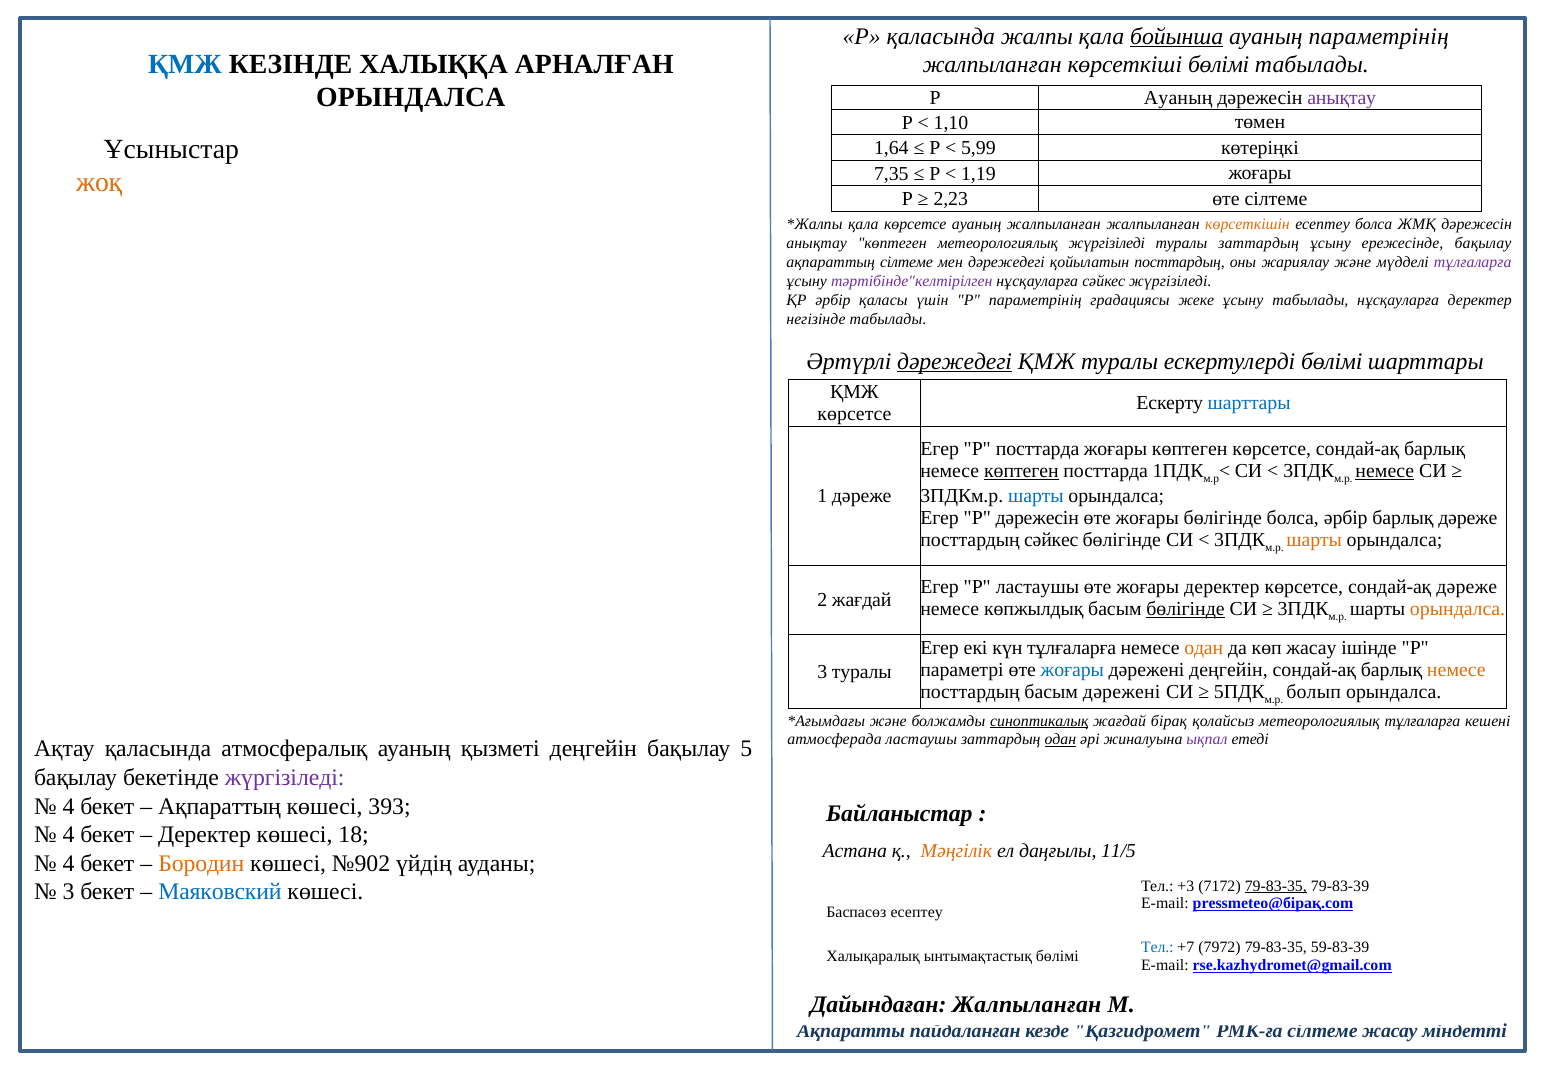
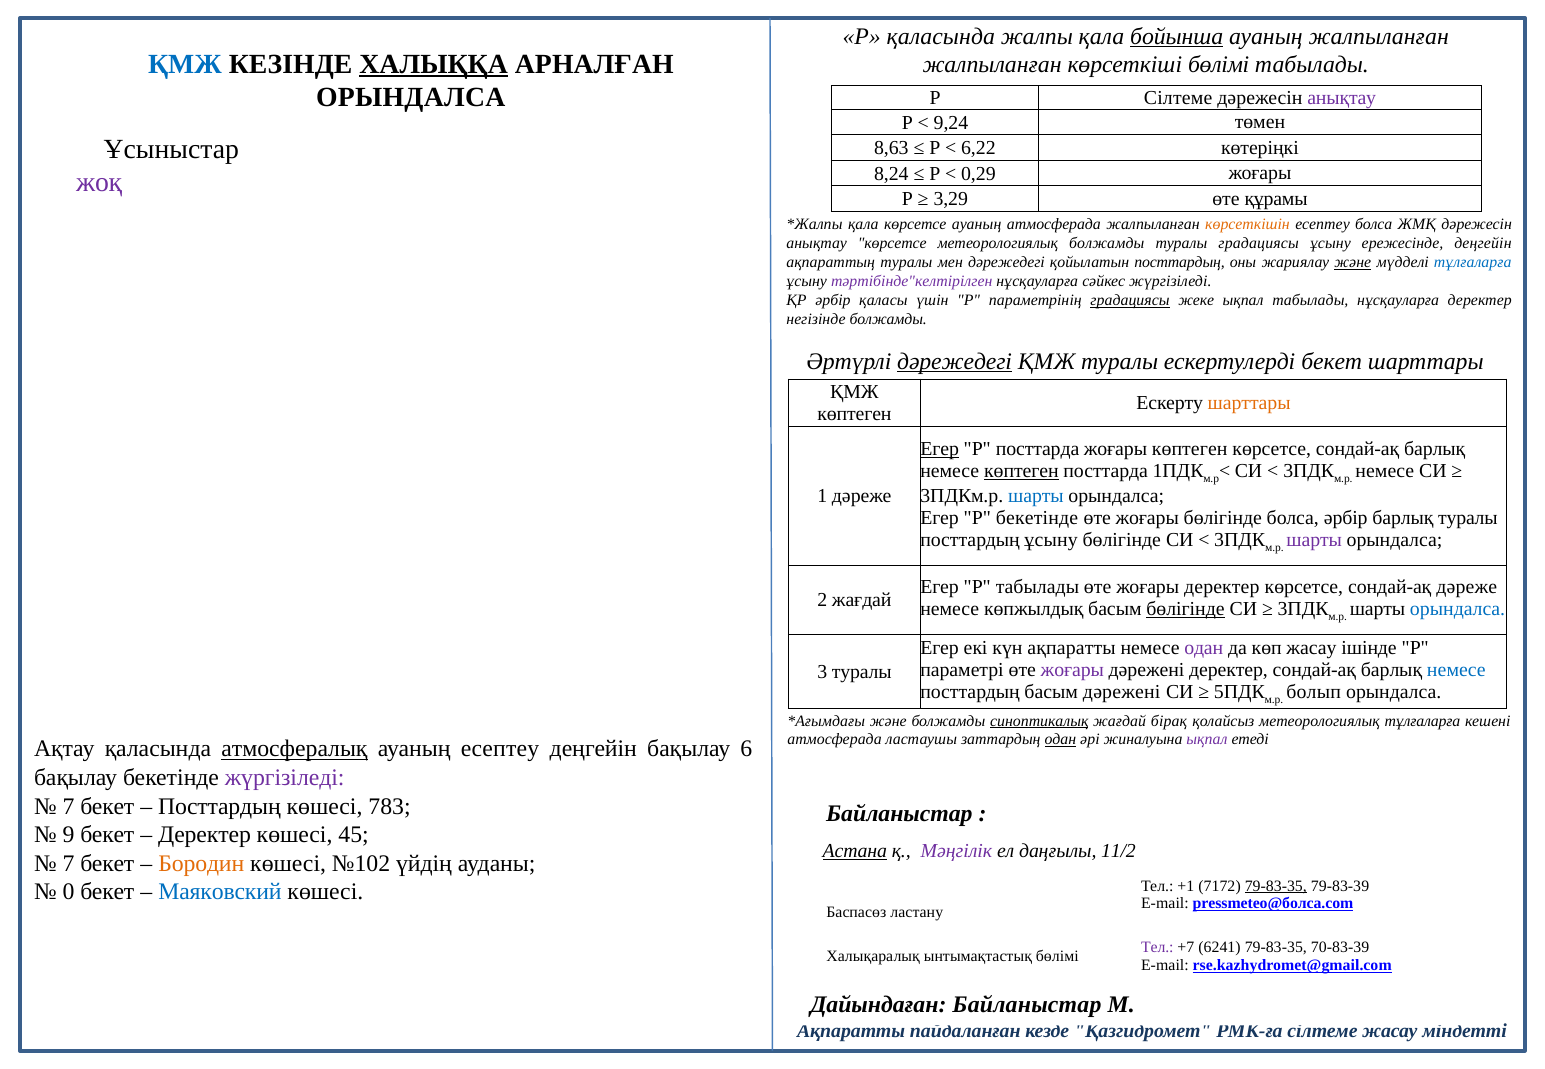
ауаның параметрінің: параметрінің -> жалпыланған
ХАЛЫҚҚА underline: none -> present
Р Ауаның: Ауаның -> Сілтеме
1,10: 1,10 -> 9,24
1,64: 1,64 -> 8,63
5,99: 5,99 -> 6,22
7,35: 7,35 -> 8,24
1,19: 1,19 -> 0,29
жоқ colour: orange -> purple
2,23: 2,23 -> 3,29
өте сілтеме: сілтеме -> құрамы
ауаның жалпыланған: жалпыланған -> атмосферада
анықтау көптеген: көптеген -> көрсетсе
метеорологиялық жүргізіледі: жүргізіледі -> болжамды
туралы заттардың: заттардың -> градациясы
ережесінде бақылау: бақылау -> деңгейін
ақпараттың сілтеме: сілтеме -> туралы
және at (1353, 263) underline: none -> present
тұлғаларға at (1473, 263) colour: purple -> blue
градациясы at (1130, 301) underline: none -> present
жеке ұсыну: ұсыну -> ықпал
негізінде табылады: табылады -> болжамды
ескертулерді бөлімі: бөлімі -> бекет
шарттары at (1249, 403) colour: blue -> orange
көрсетсе at (854, 414): көрсетсе -> көптеген
Егер at (940, 449) underline: none -> present
немесе at (1385, 471) underline: present -> none
P дәрежесін: дәрежесін -> бекетінде
барлық дәреже: дәреже -> туралы
посттардың сәйкес: сәйкес -> ұсыну
шарты at (1314, 540) colour: orange -> purple
Р ластаушы: ластаушы -> табылады
орындалса at (1458, 609) colour: orange -> blue
күн тұлғаларға: тұлғаларға -> ақпаратты
одан at (1204, 649) colour: orange -> purple
жоғары at (1072, 670) colour: blue -> purple
дәрежені деңгейін: деңгейін -> деректер
немесе at (1456, 670) colour: orange -> blue
атмосфералық underline: none -> present
ауаның қызметі: қызметі -> есептеу
5: 5 -> 6
4 at (68, 807): 4 -> 7
Ақпараттың at (219, 807): Ақпараттың -> Посттардың
393: 393 -> 783
4 at (68, 835): 4 -> 9
18: 18 -> 45
Астана underline: none -> present
Мәңгілік colour: orange -> purple
11/5: 11/5 -> 11/2
4 at (68, 864): 4 -> 7
№902: №902 -> №102
+3: +3 -> +1
3 at (68, 892): 3 -> 0
pressmeteo@бірақ.com: pressmeteo@бірақ.com -> pressmeteo@болса.com
Баспасөз есептеу: есептеу -> ластану
Тел at (1157, 948) colour: blue -> purple
7972: 7972 -> 6241
59-83-39: 59-83-39 -> 70-83-39
Дайындаған Жалпыланған: Жалпыланған -> Байланыстар
